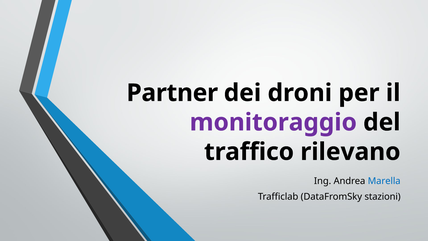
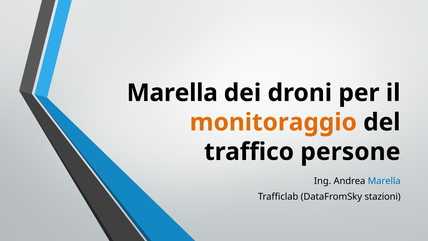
Partner at (172, 93): Partner -> Marella
monitoraggio colour: purple -> orange
rilevano: rilevano -> persone
